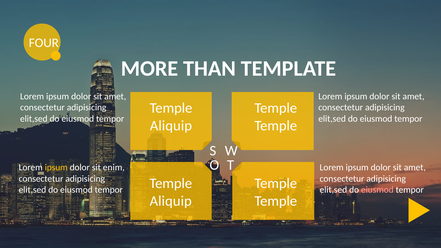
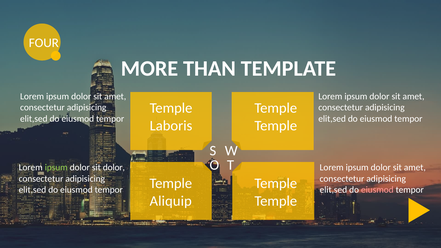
Aliquip at (171, 126): Aliquip -> Laboris
ipsum at (56, 168) colour: yellow -> light green
sit enim: enim -> dolor
